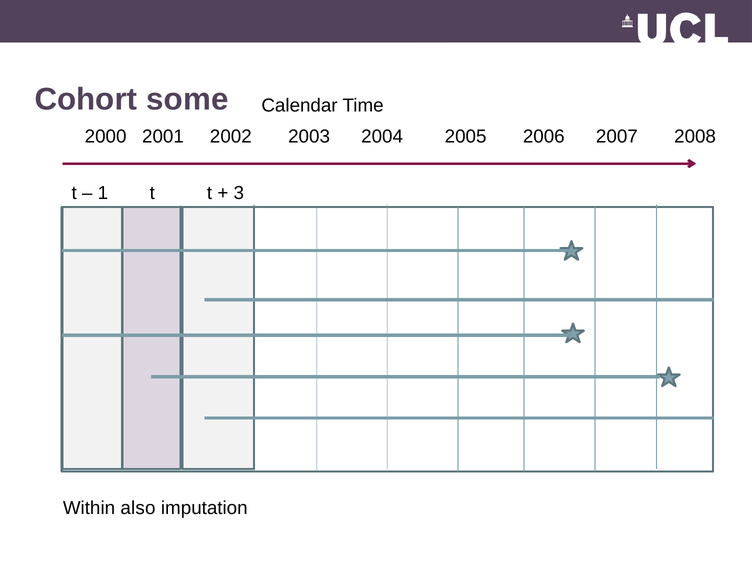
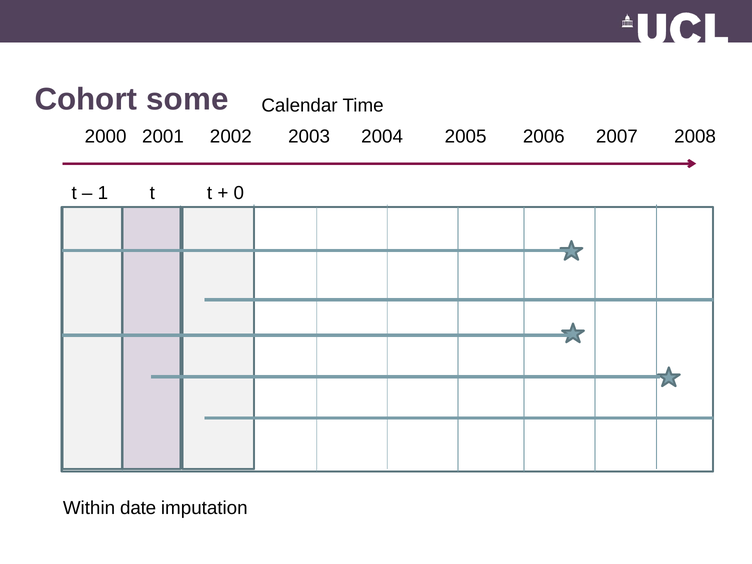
3: 3 -> 0
also: also -> date
